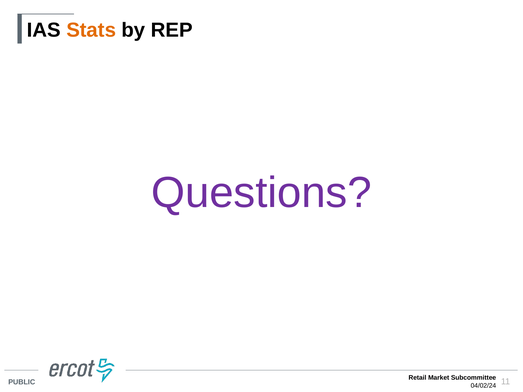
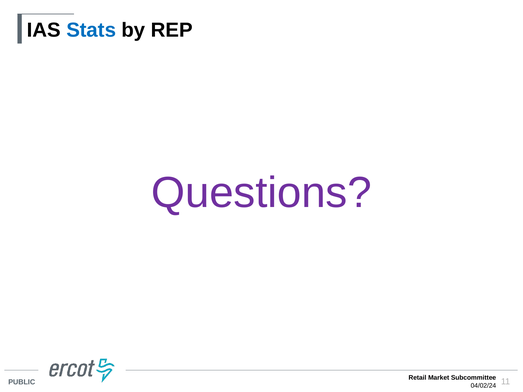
Stats colour: orange -> blue
